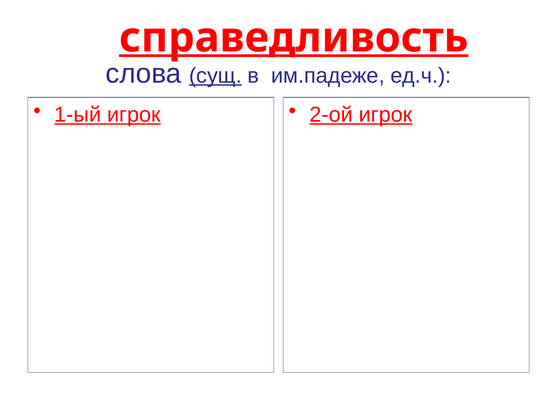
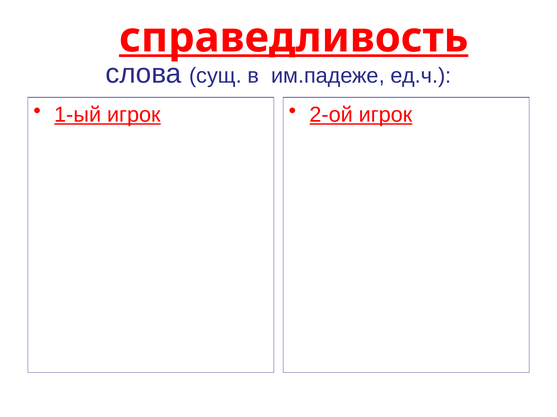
сущ underline: present -> none
